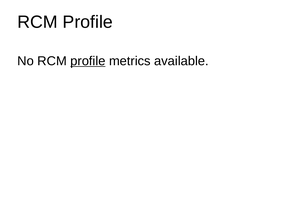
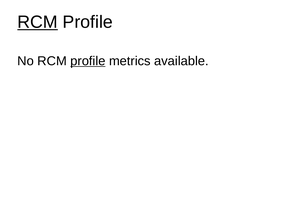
RCM at (38, 22) underline: none -> present
